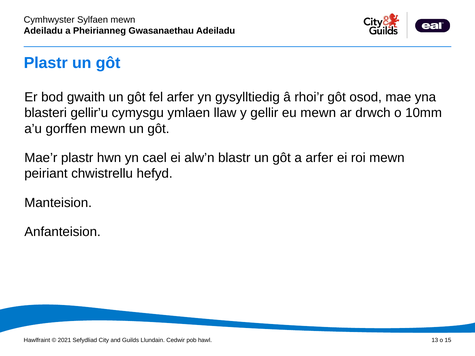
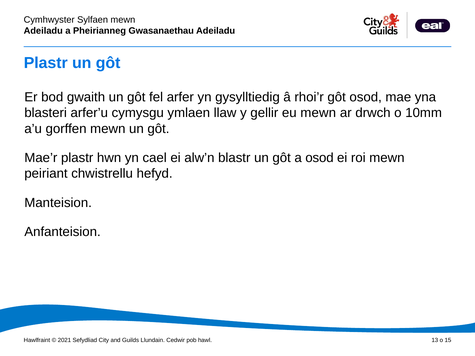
gellir’u: gellir’u -> arfer’u
a arfer: arfer -> osod
